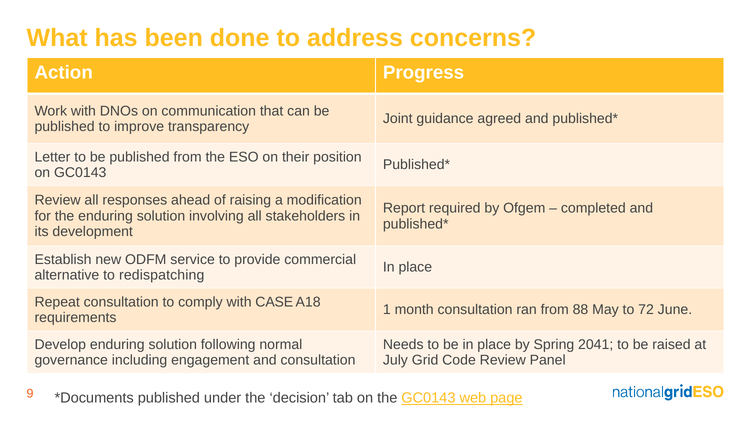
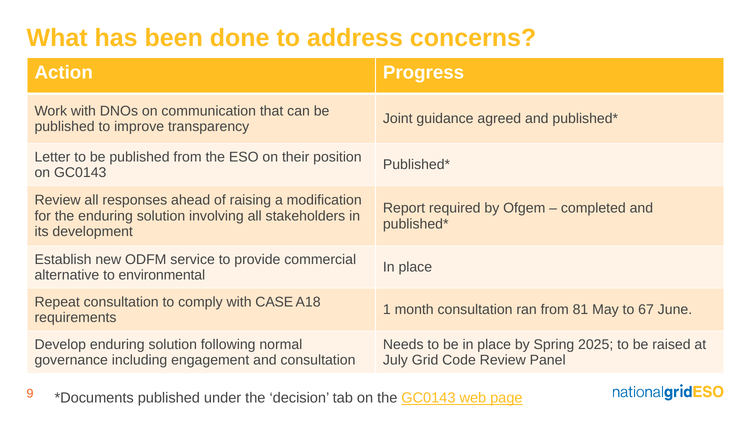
redispatching: redispatching -> environmental
88: 88 -> 81
72: 72 -> 67
2041: 2041 -> 2025
